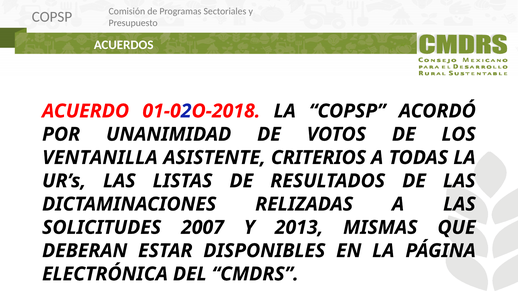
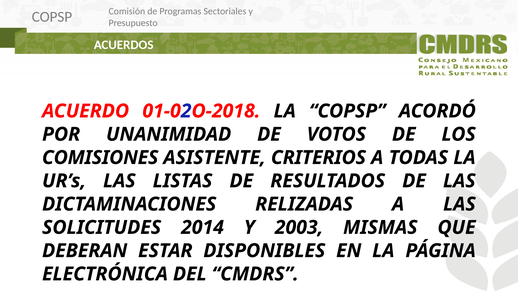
VENTANILLA: VENTANILLA -> COMISIONES
2007: 2007 -> 2014
2013: 2013 -> 2003
